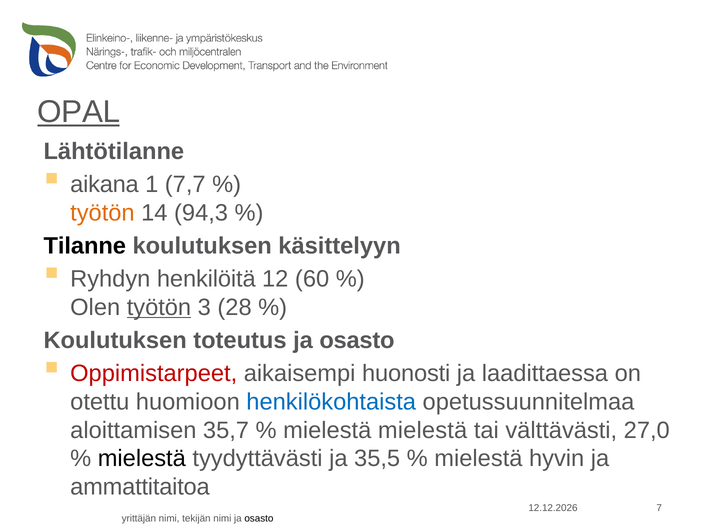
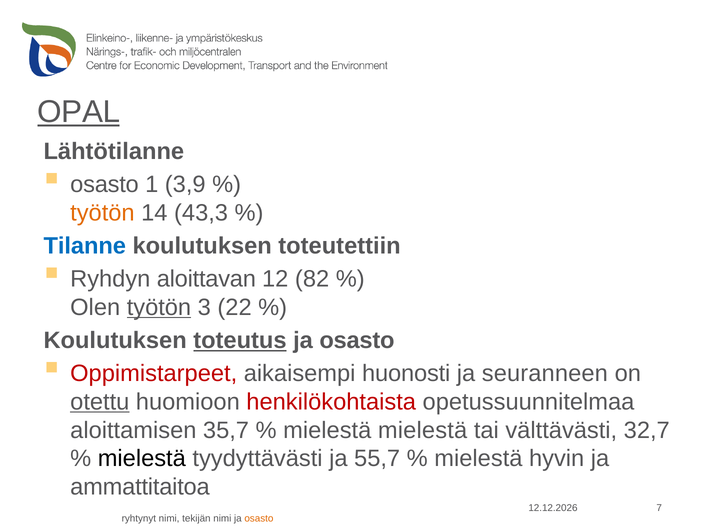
aikana at (104, 185): aikana -> osasto
7,7: 7,7 -> 3,9
94,3: 94,3 -> 43,3
Tilanne colour: black -> blue
käsittelyyn: käsittelyyn -> toteutettiin
henkilöitä: henkilöitä -> aloittavan
60: 60 -> 82
28: 28 -> 22
toteutus underline: none -> present
laadittaessa: laadittaessa -> seuranneen
otettu underline: none -> present
henkilökohtaista colour: blue -> red
27,0: 27,0 -> 32,7
35,5: 35,5 -> 55,7
yrittäjän: yrittäjän -> ryhtynyt
osasto at (259, 519) colour: black -> orange
